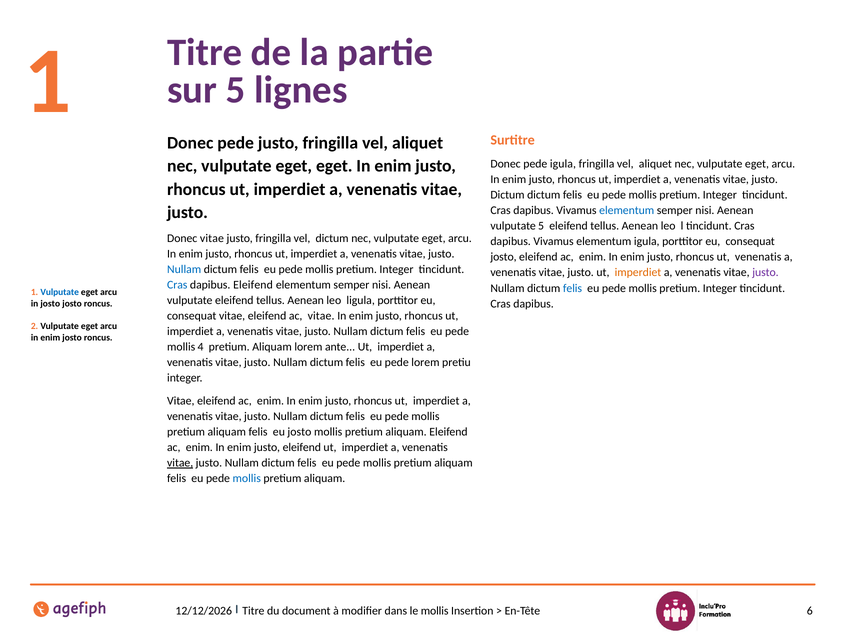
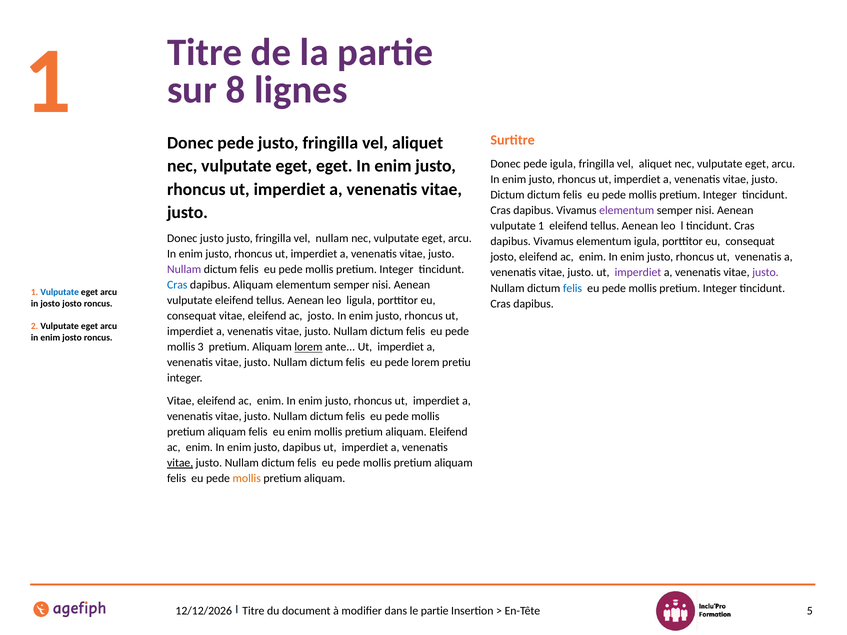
sur 5: 5 -> 8
elementum at (627, 211) colour: blue -> purple
vulputate 5: 5 -> 1
Donec vitae: vitae -> justo
vel dictum: dictum -> nullam
Nullam at (184, 269) colour: blue -> purple
imperdiet at (638, 273) colour: orange -> purple
dapibus Eleifend: Eleifend -> Aliquam
ac vitae: vitae -> josto
4: 4 -> 3
lorem at (308, 347) underline: none -> present
eu josto: josto -> enim
justo eleifend: eleifend -> dapibus
mollis at (247, 479) colour: blue -> orange
le mollis: mollis -> partie
6: 6 -> 5
